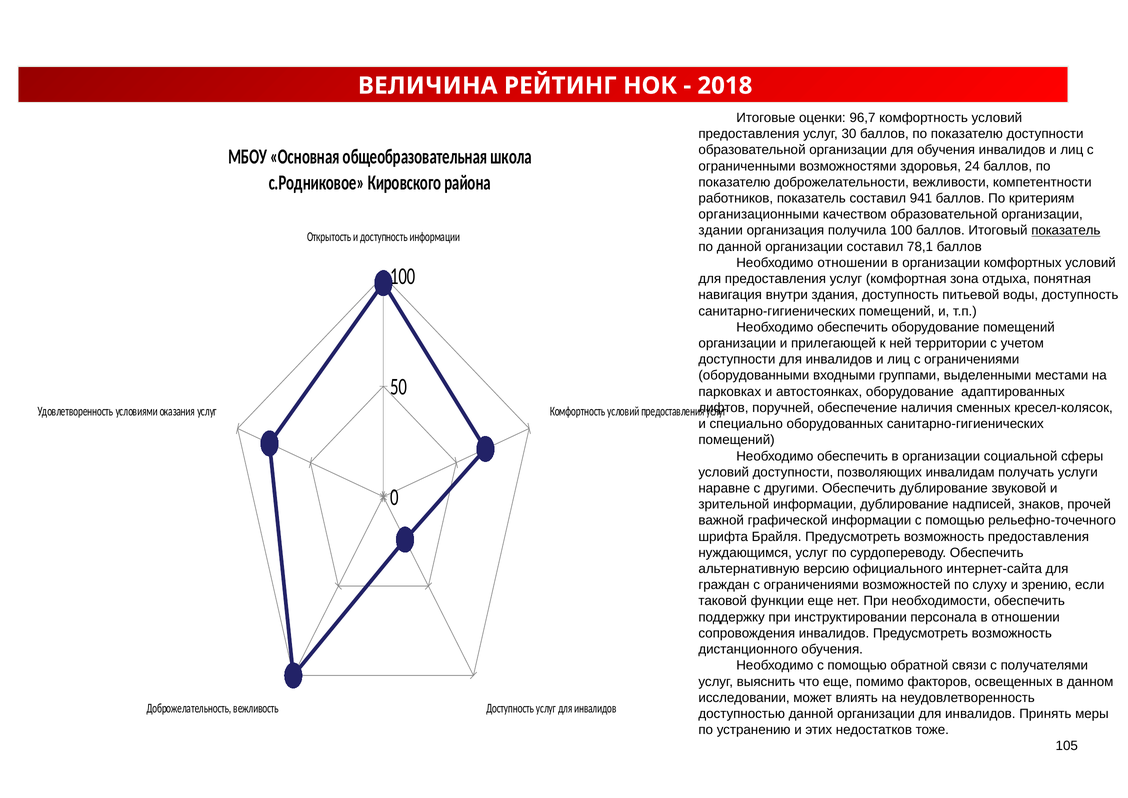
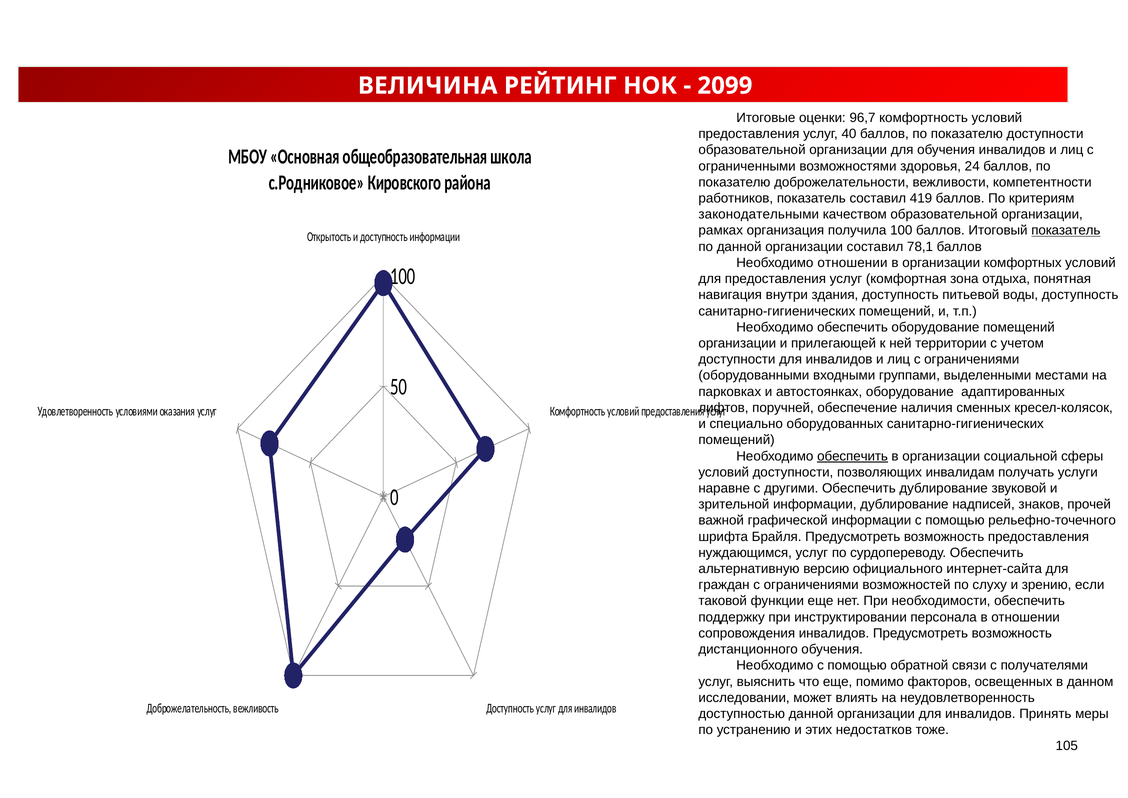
2018: 2018 -> 2099
30: 30 -> 40
941: 941 -> 419
организационными: организационными -> законодательными
здании: здании -> рамках
обеспечить at (853, 456) underline: none -> present
